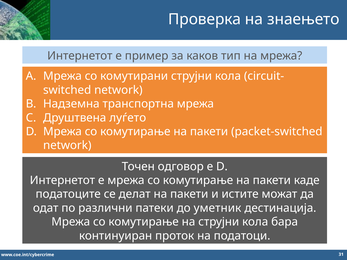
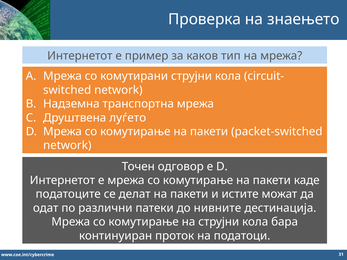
уметник: уметник -> нивните
